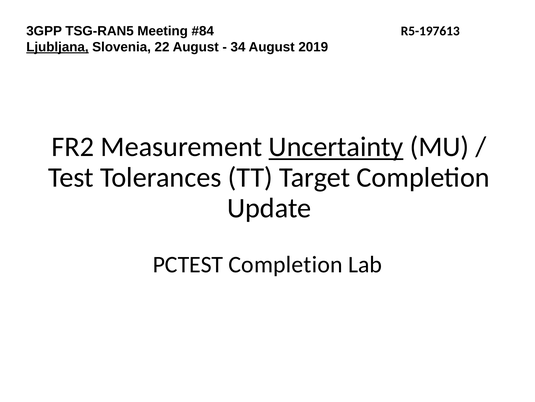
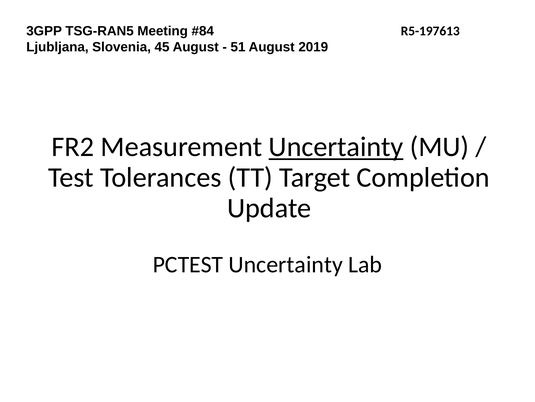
Ljubljana underline: present -> none
22: 22 -> 45
34: 34 -> 51
PCTEST Completion: Completion -> Uncertainty
